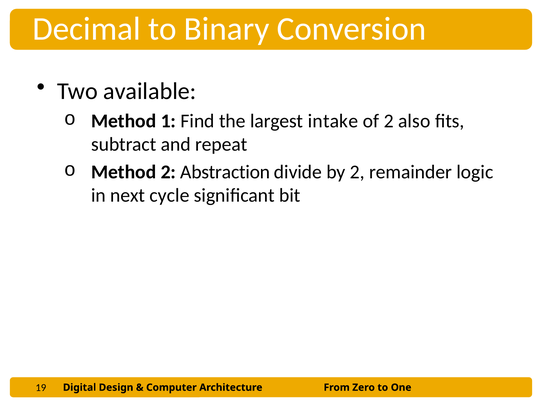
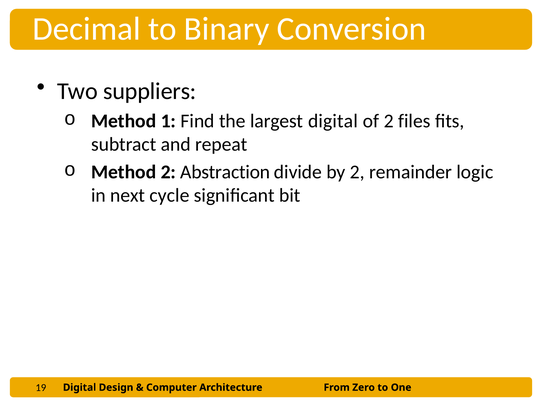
available: available -> suppliers
largest intake: intake -> digital
also: also -> files
